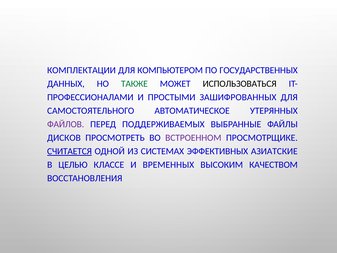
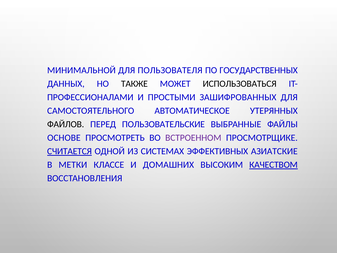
КОМПЛЕКТАЦИИ: КОМПЛЕКТАЦИИ -> МИНИМАЛЬНОЙ
КОМПЬЮТЕРОМ: КОМПЬЮТЕРОМ -> ПОЛЬЗОВАТЕЛЯ
ТАКЖЕ colour: green -> black
ФАЙЛОВ colour: purple -> black
ПОДДЕРЖИВАЕМЫХ: ПОДДЕРЖИВАЕМЫХ -> ПОЛЬЗОВАТЕЛЬСКИЕ
ДИСКОВ: ДИСКОВ -> ОСНОВЕ
ЦЕЛЬЮ: ЦЕЛЬЮ -> МЕТКИ
ВРЕМЕННЫХ: ВРЕМЕННЫХ -> ДОМАШНИХ
КАЧЕСТВОМ underline: none -> present
